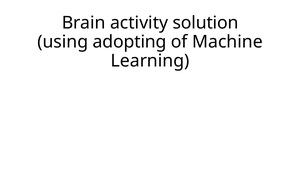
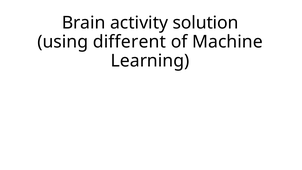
adopting: adopting -> different
